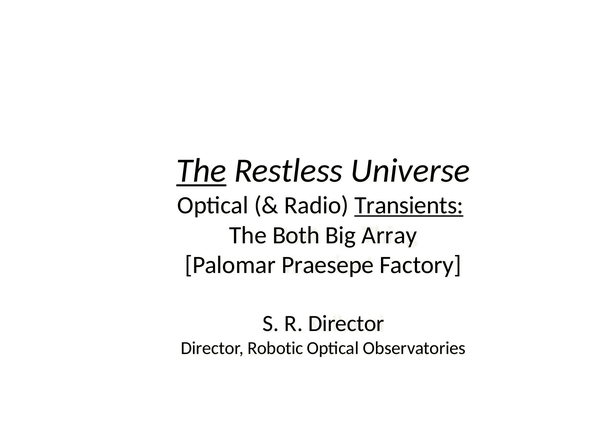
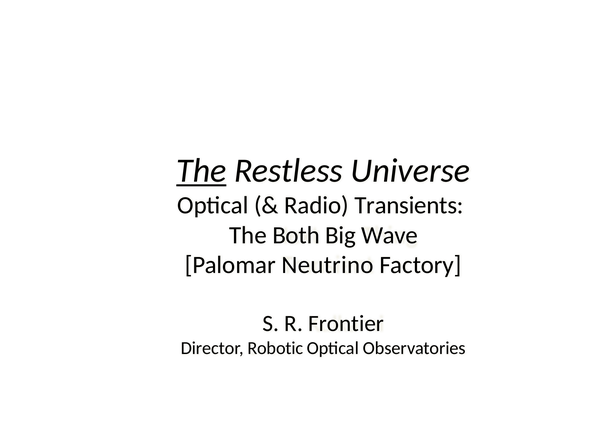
Transients underline: present -> none
Array: Array -> Wave
Praesepe: Praesepe -> Neutrino
R Director: Director -> Frontier
